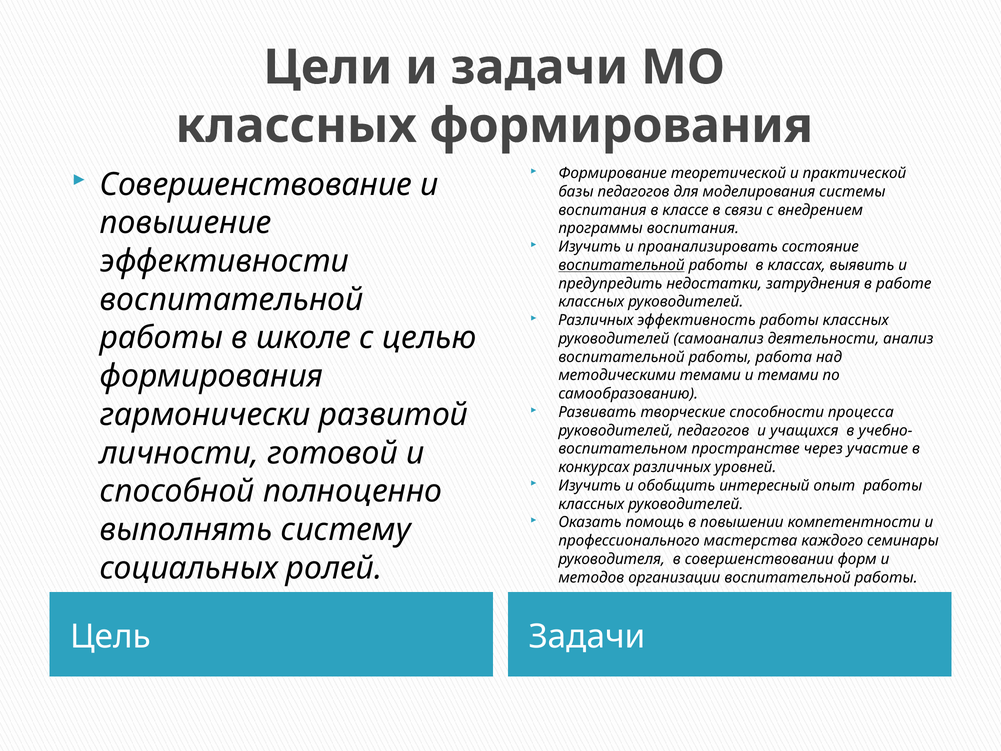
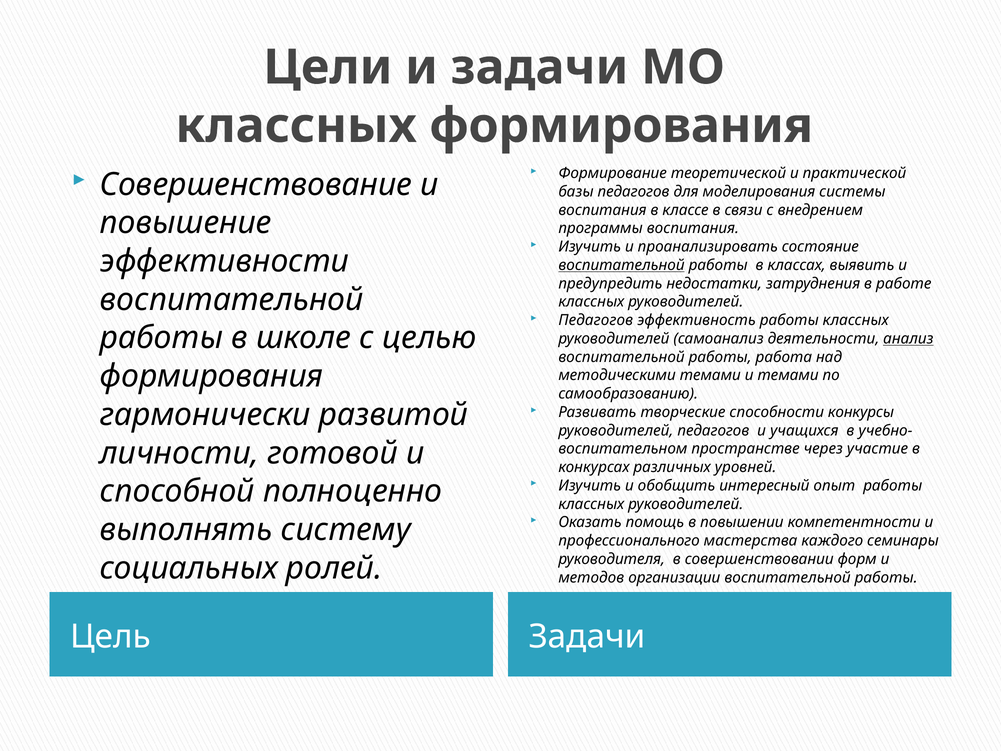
Различных at (596, 320): Различных -> Педагогов
анализ underline: none -> present
процесса: процесса -> конкурсы
